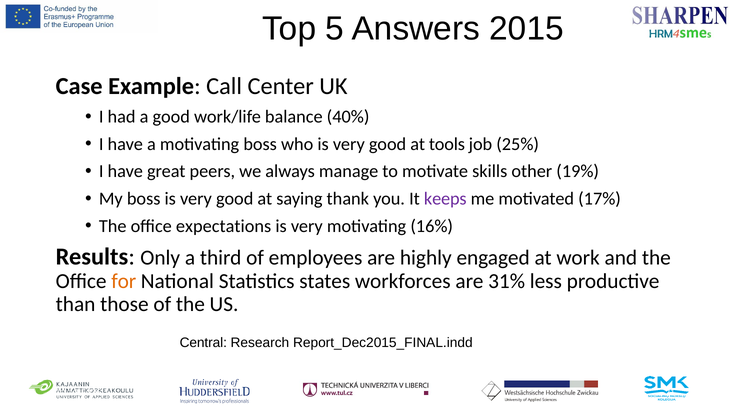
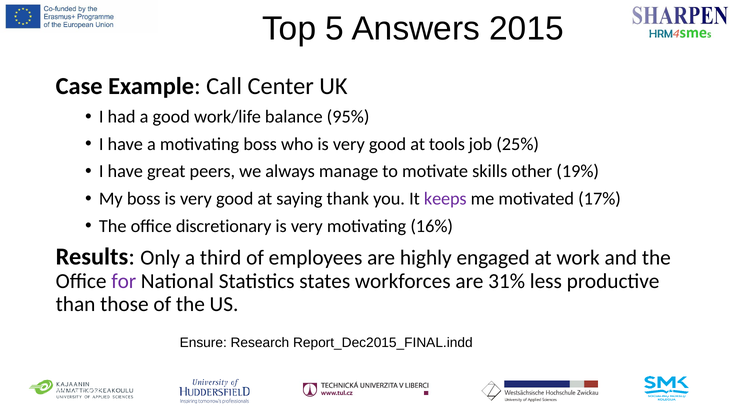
40%: 40% -> 95%
expectations: expectations -> discretionary
for colour: orange -> purple
Central: Central -> Ensure
